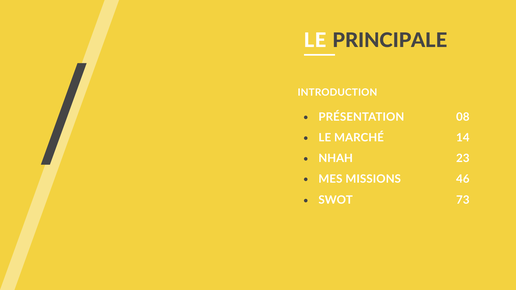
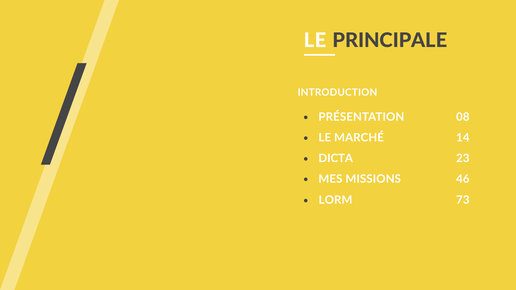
NHAH: NHAH -> DICTA
SWOT: SWOT -> LORM
